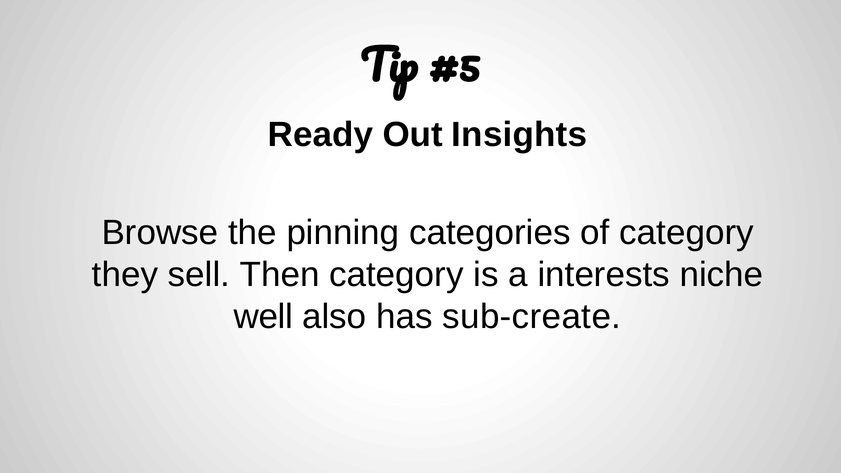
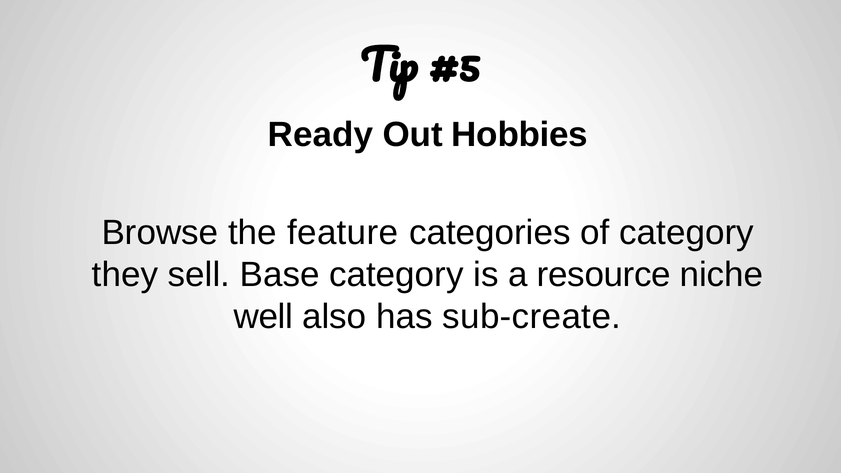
Insights: Insights -> Hobbies
pinning: pinning -> feature
Then: Then -> Base
interests: interests -> resource
